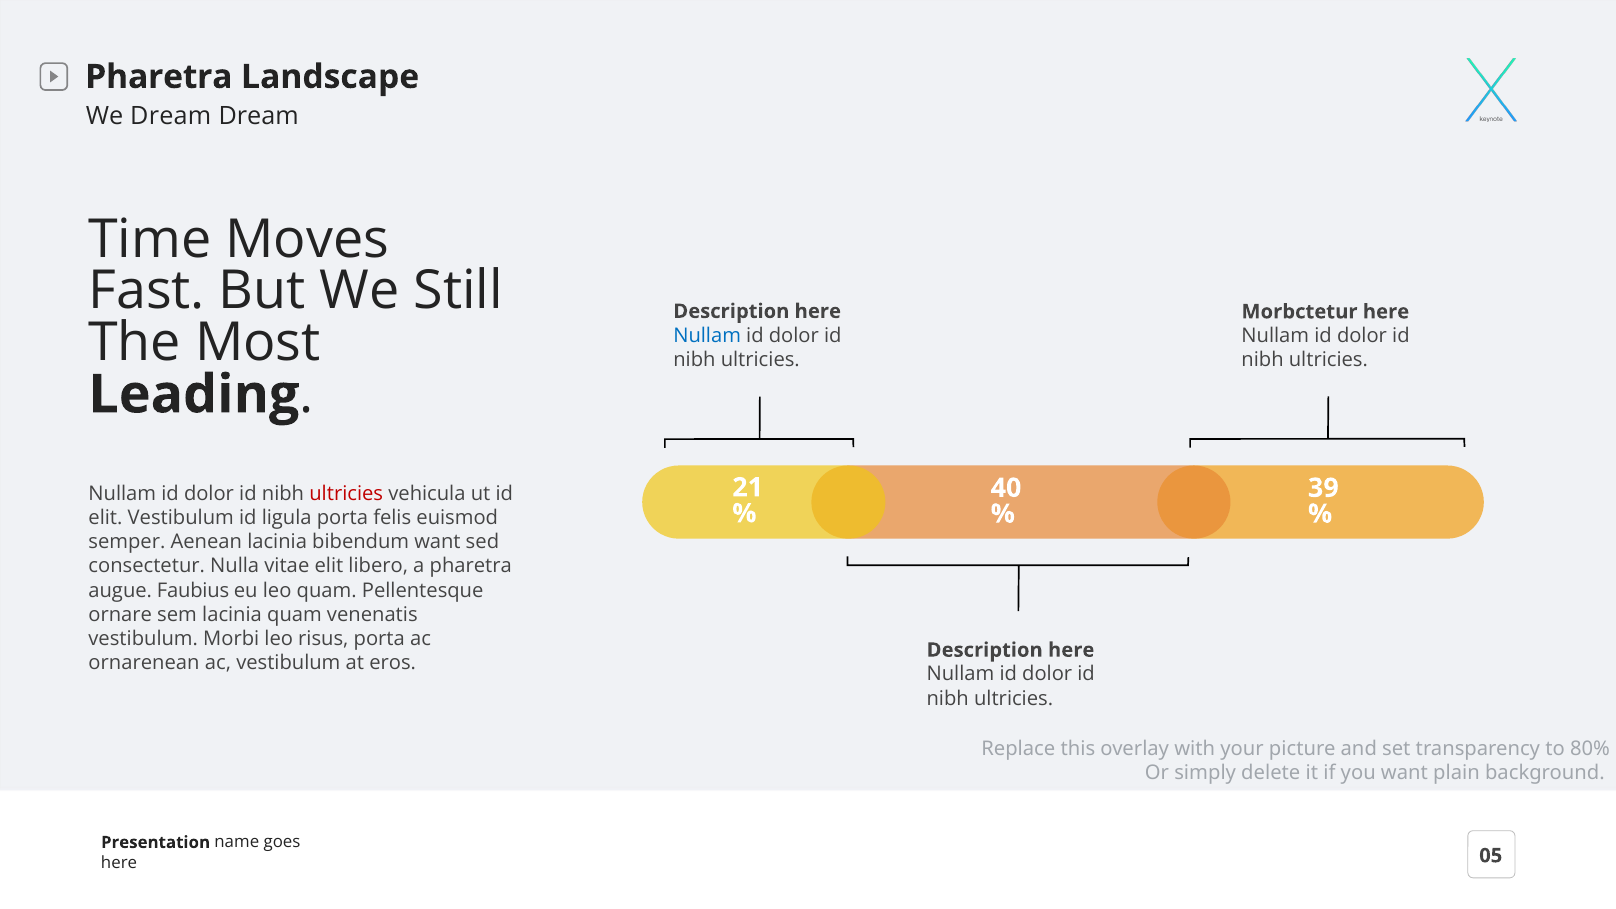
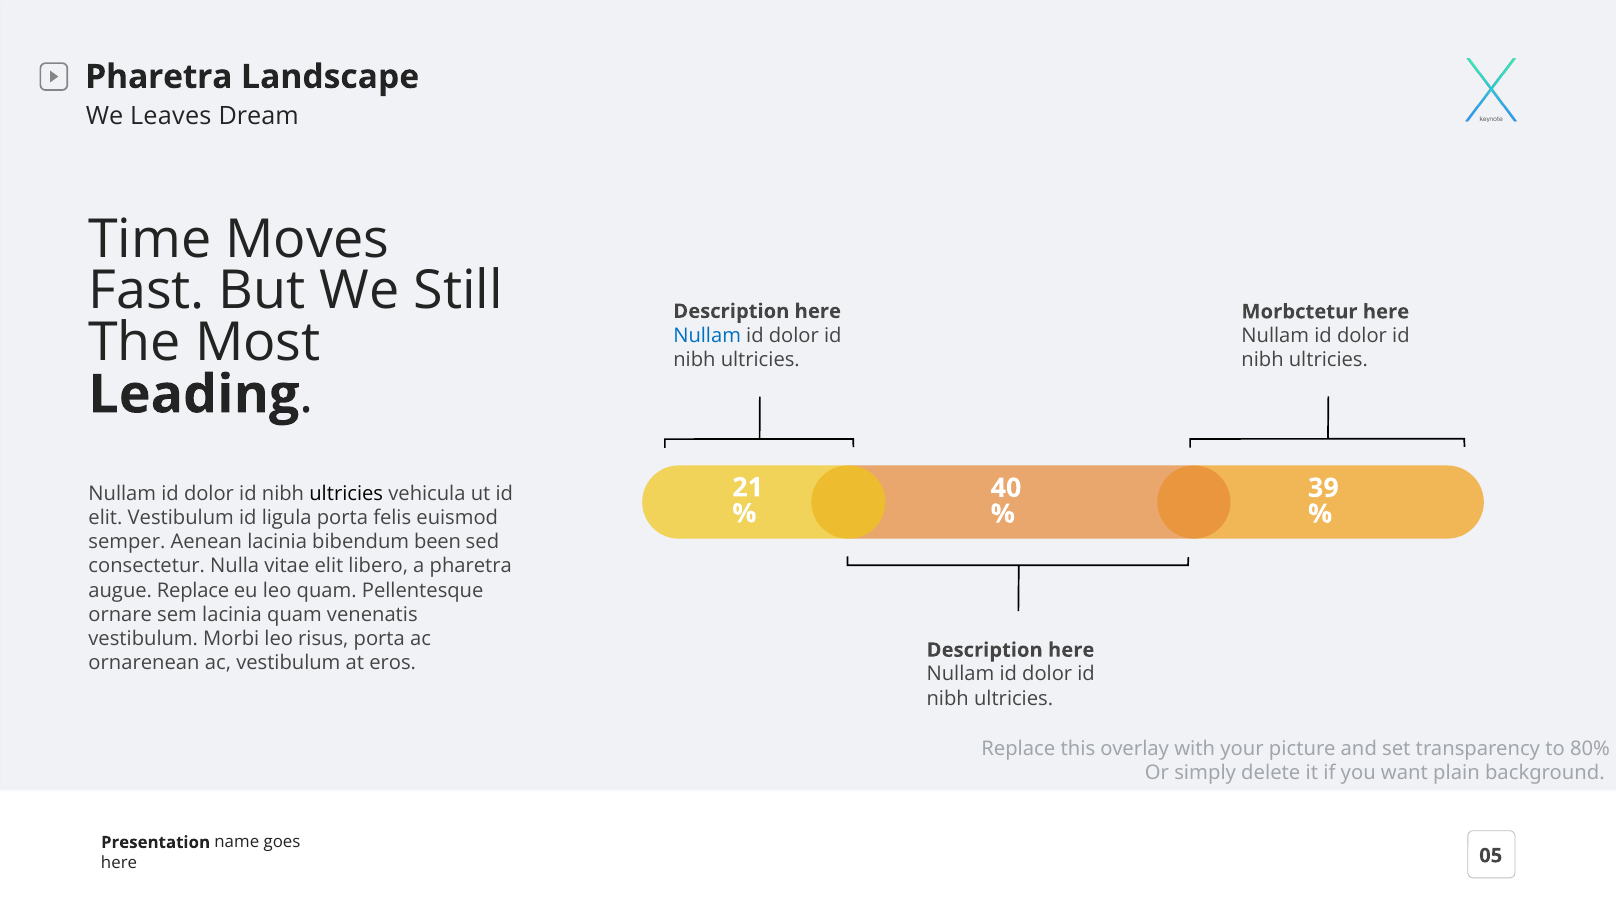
We Dream: Dream -> Leaves
ultricies at (346, 494) colour: red -> black
bibendum want: want -> been
augue Faubius: Faubius -> Replace
